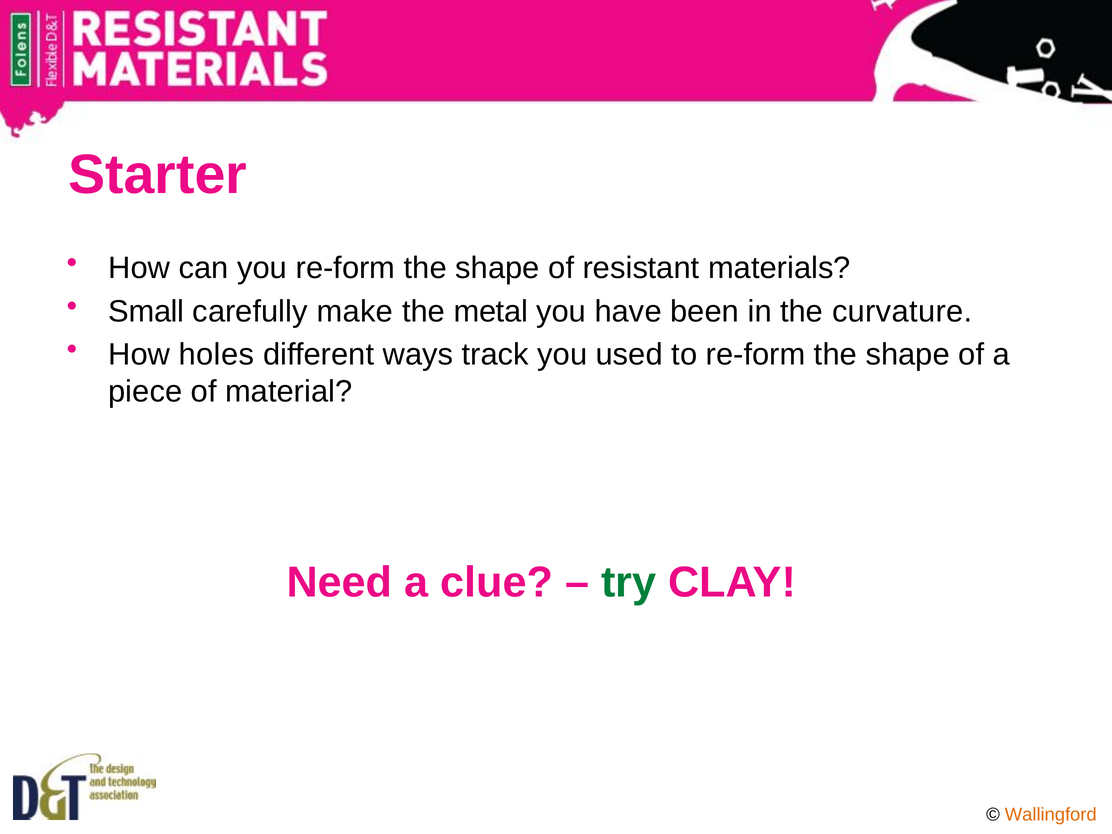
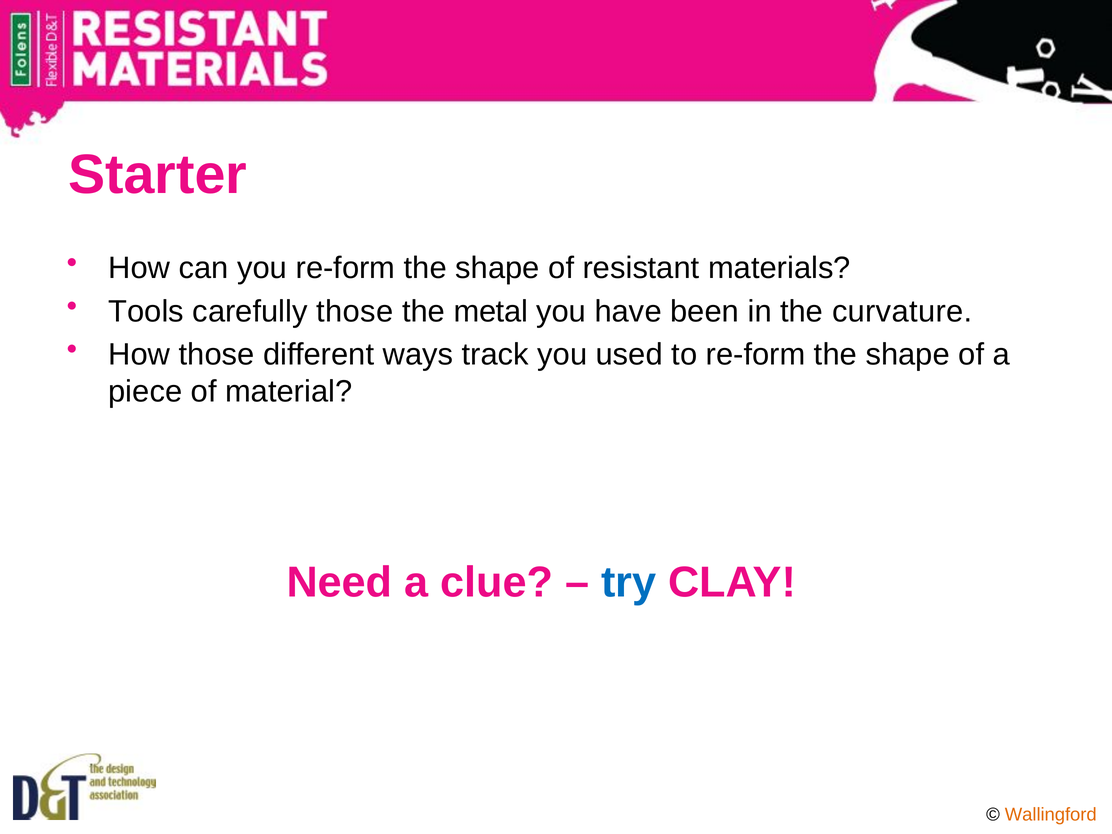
Small: Small -> Tools
carefully make: make -> those
How holes: holes -> those
try colour: green -> blue
